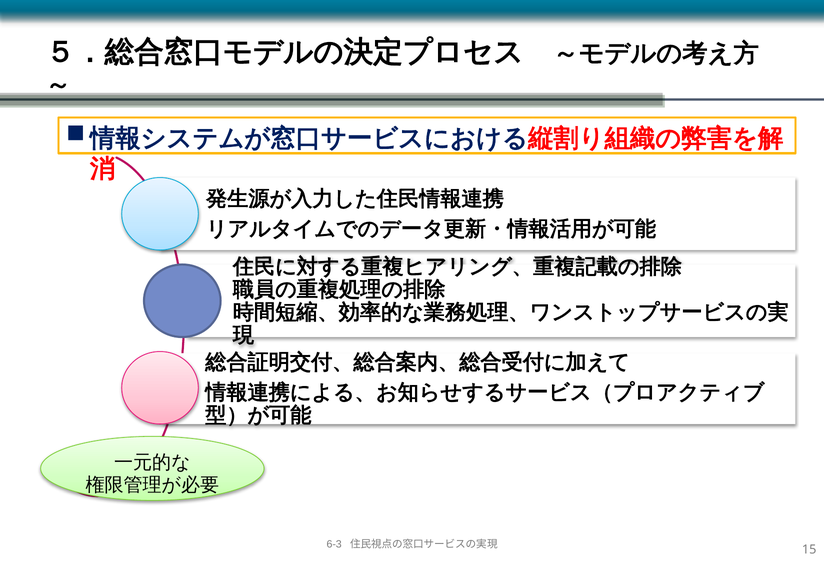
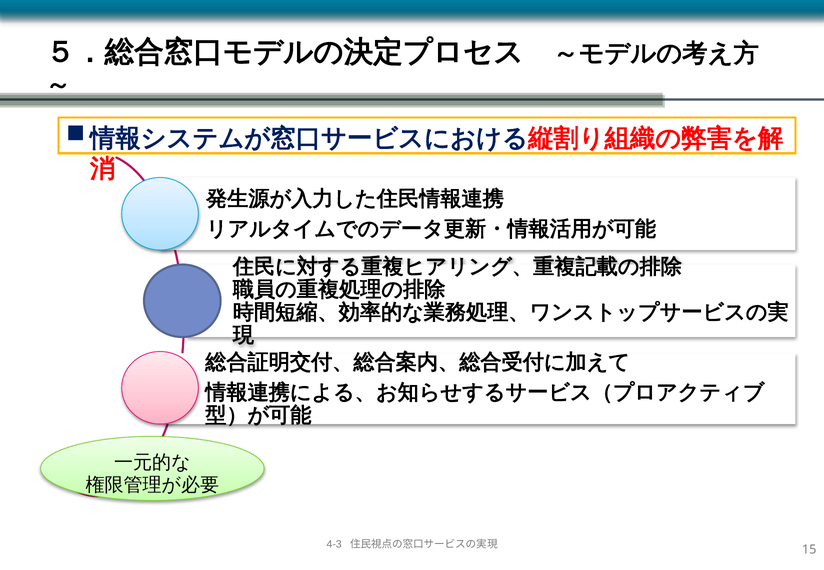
6-3: 6-3 -> 4-3
